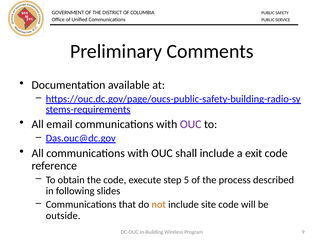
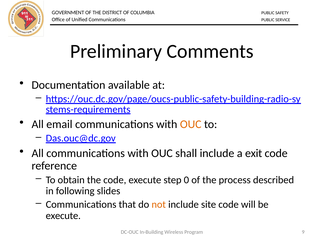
OUC at (191, 124) colour: purple -> orange
5: 5 -> 0
outside at (63, 216): outside -> execute
